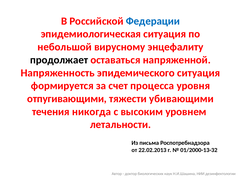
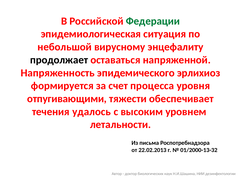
Федерации colour: blue -> green
эпидемического ситуация: ситуация -> эрлихиоз
убивающими: убивающими -> обеспечивает
никогда: никогда -> удалось
